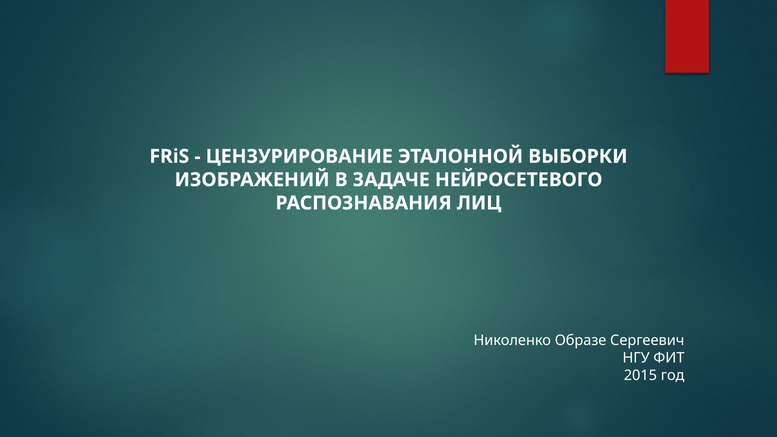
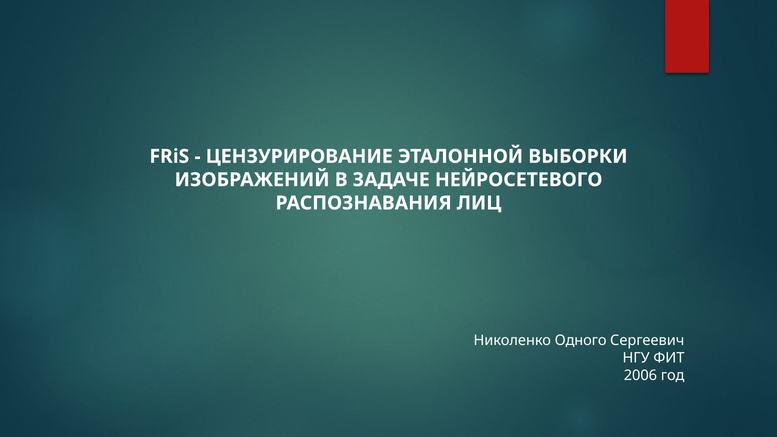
Образе: Образе -> Одного
2015: 2015 -> 2006
